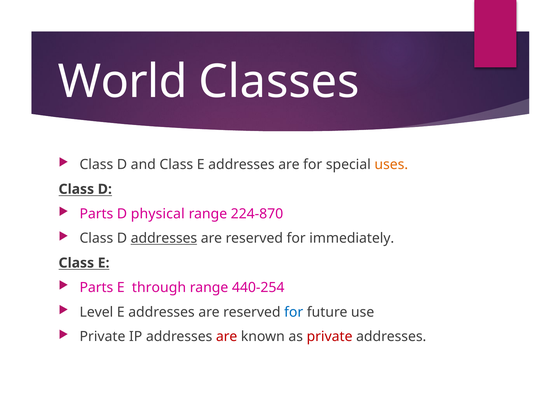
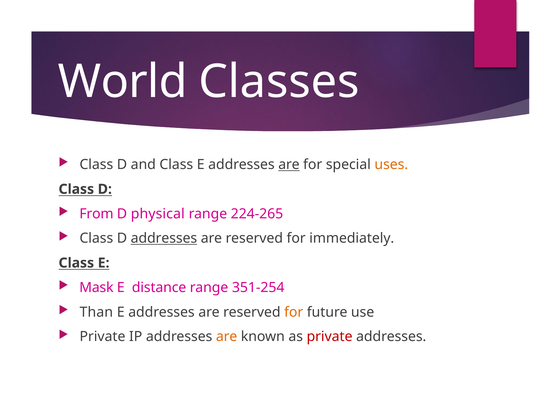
are at (289, 165) underline: none -> present
Parts at (96, 214): Parts -> From
224-870: 224-870 -> 224-265
Parts at (96, 288): Parts -> Mask
through: through -> distance
440-254: 440-254 -> 351-254
Level: Level -> Than
for at (294, 312) colour: blue -> orange
are at (227, 337) colour: red -> orange
